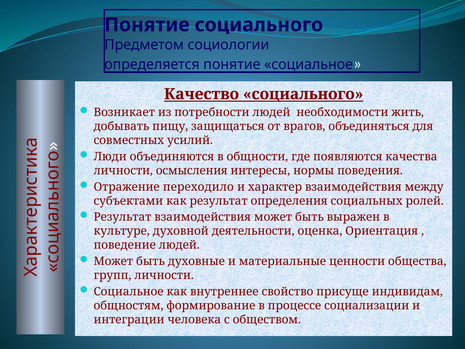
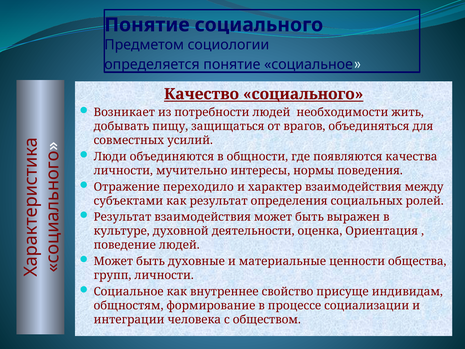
осмысления: осмысления -> мучительно
